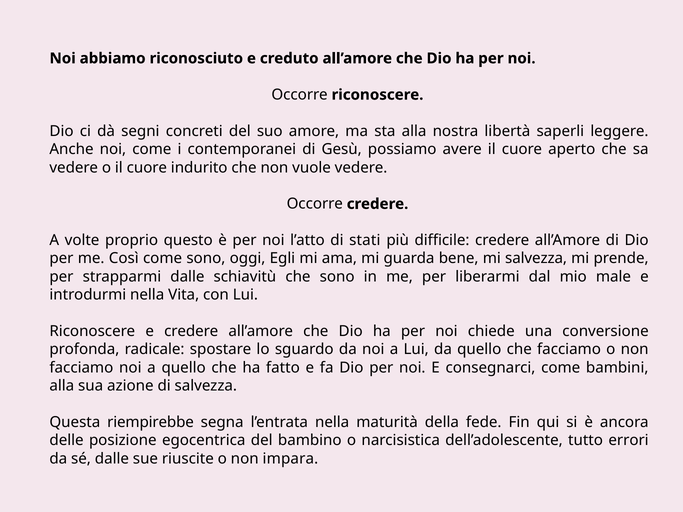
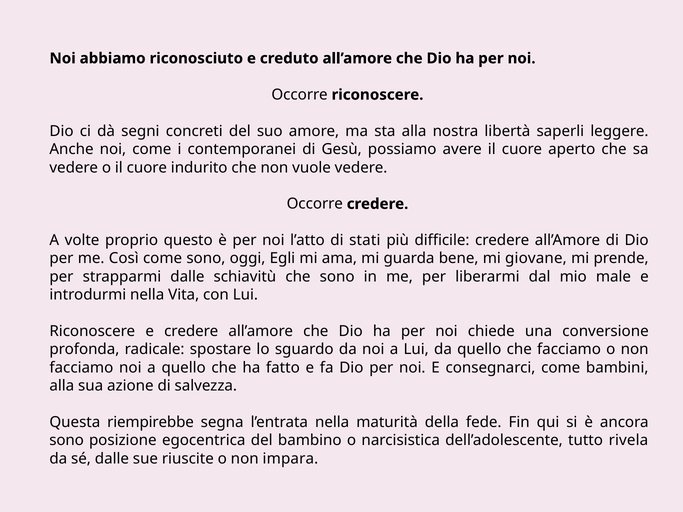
mi salvezza: salvezza -> giovane
delle at (67, 441): delle -> sono
errori: errori -> rivela
